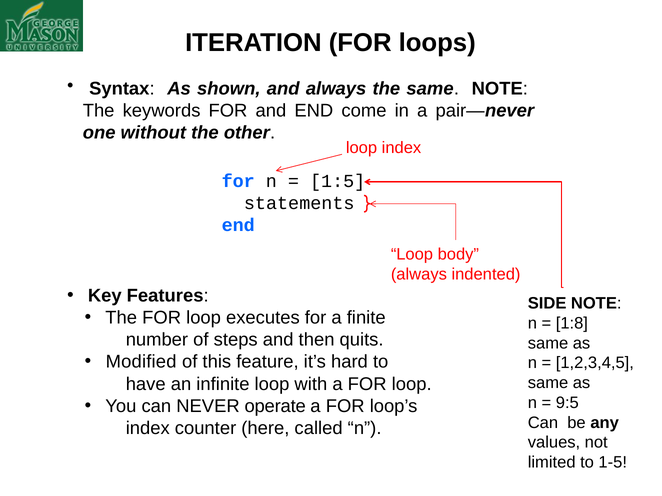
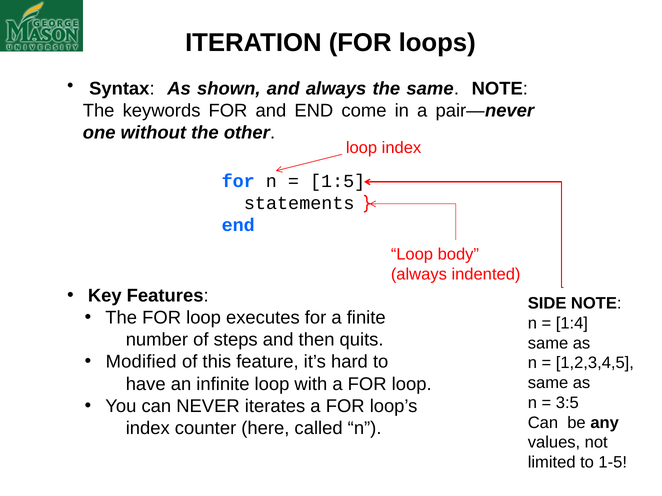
1:8: 1:8 -> 1:4
9:5: 9:5 -> 3:5
operate: operate -> iterates
